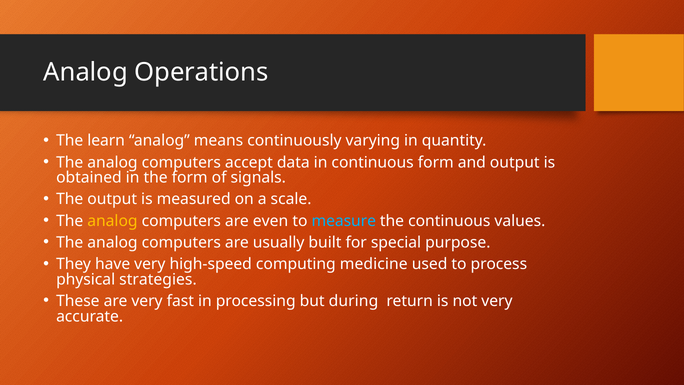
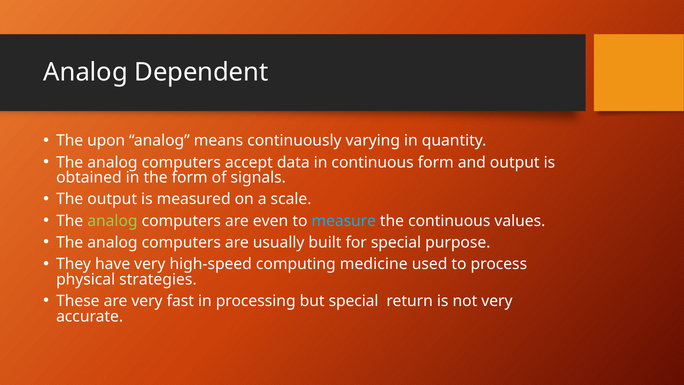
Operations: Operations -> Dependent
learn: learn -> upon
analog at (112, 221) colour: yellow -> light green
but during: during -> special
